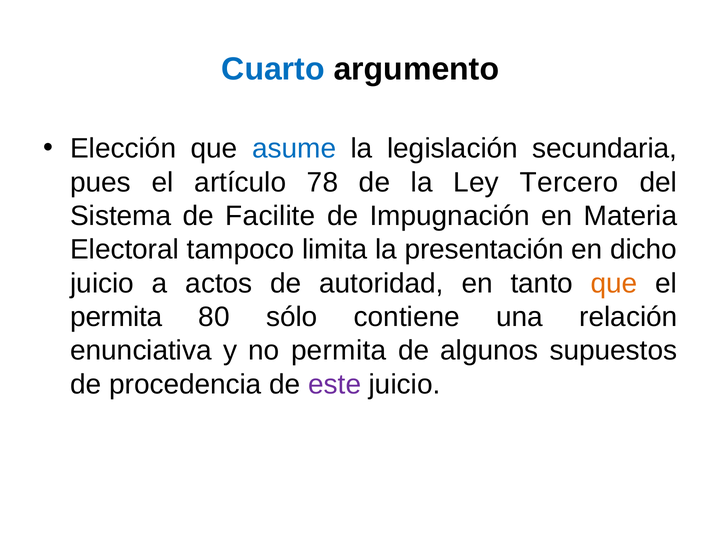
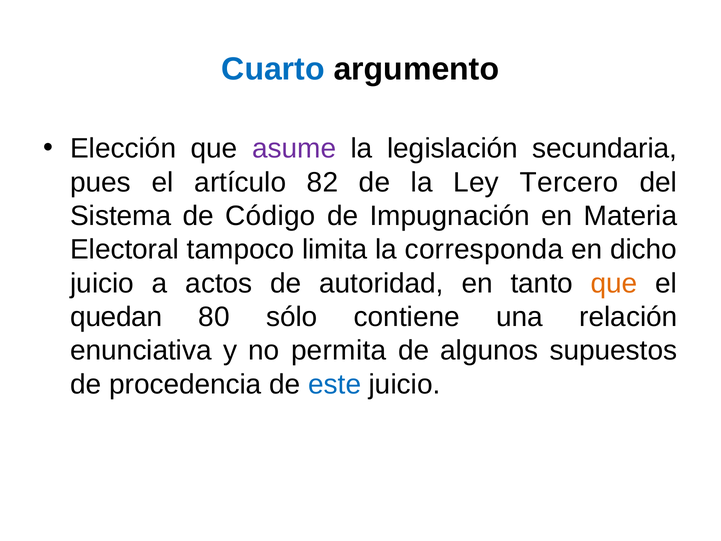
asume colour: blue -> purple
78: 78 -> 82
Facilite: Facilite -> Código
presentación: presentación -> corresponda
permita at (116, 317): permita -> quedan
este colour: purple -> blue
